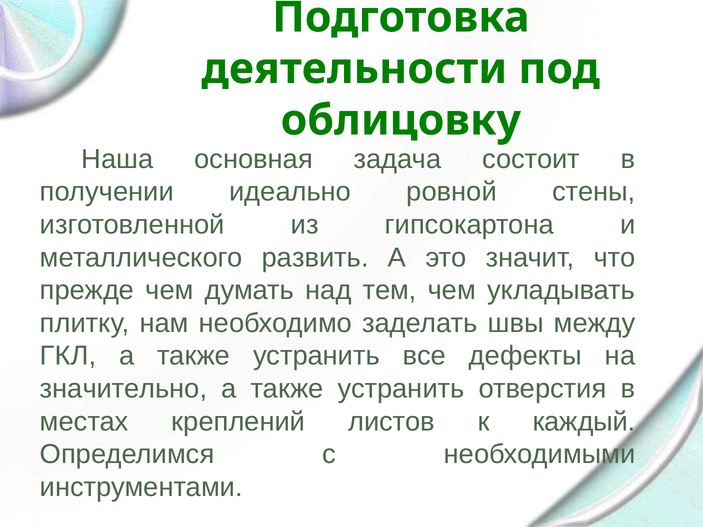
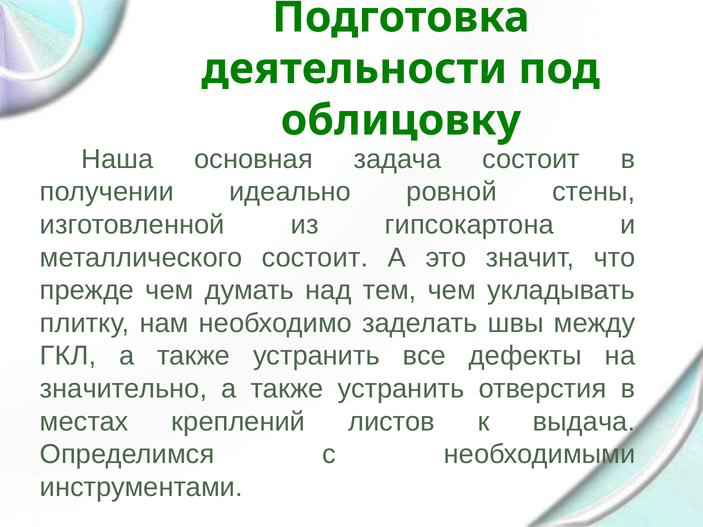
металлического развить: развить -> состоит
каждый: каждый -> выдача
